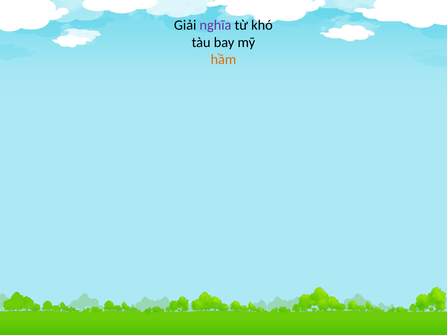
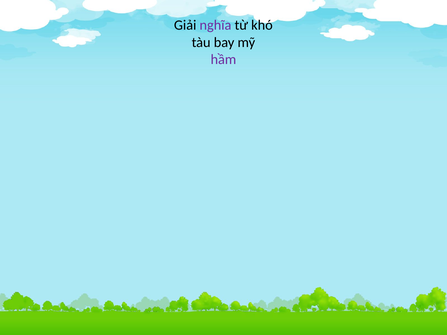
hầm colour: orange -> purple
